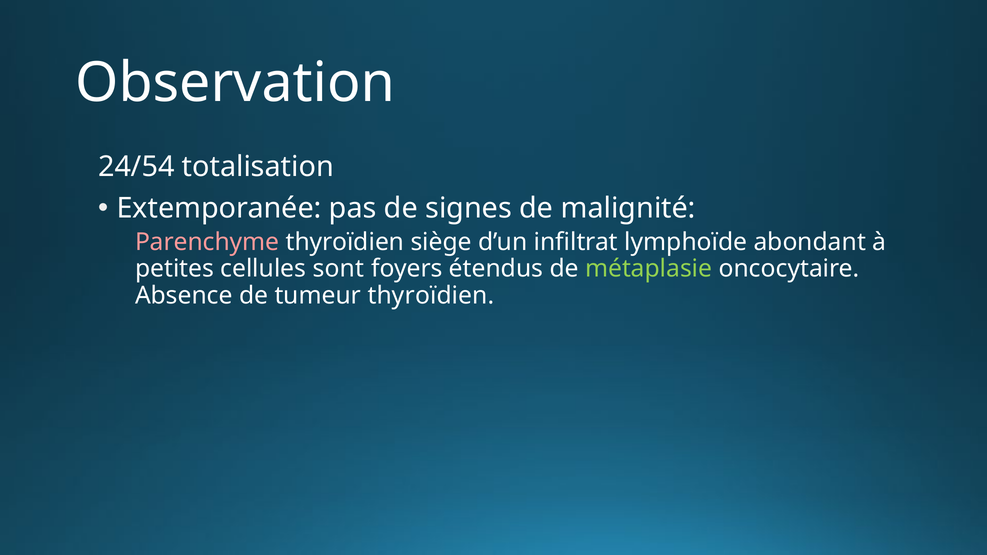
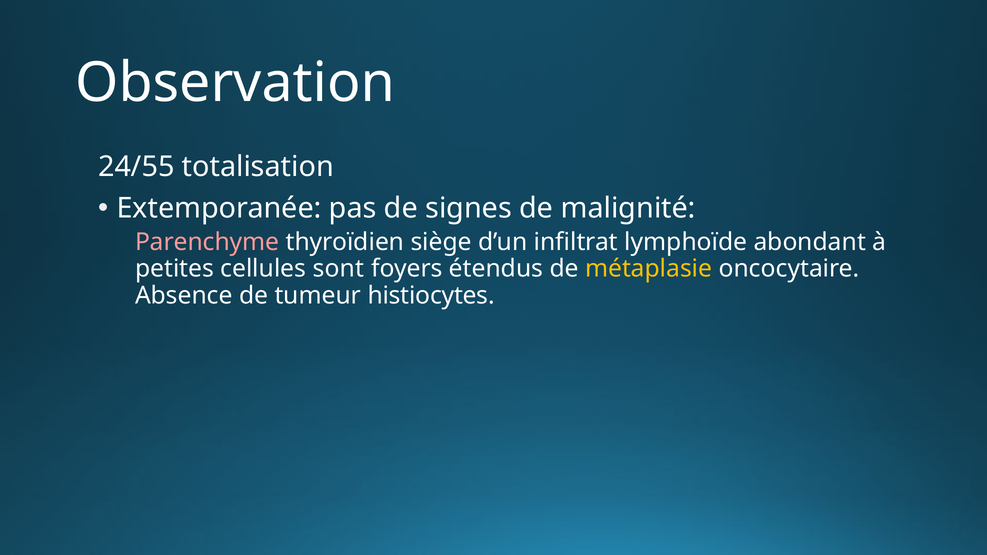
24/54: 24/54 -> 24/55
métaplasie colour: light green -> yellow
tumeur thyroïdien: thyroïdien -> histiocytes
